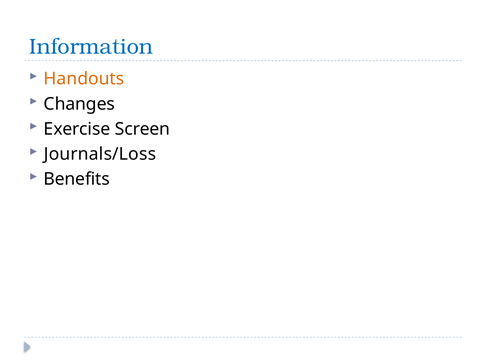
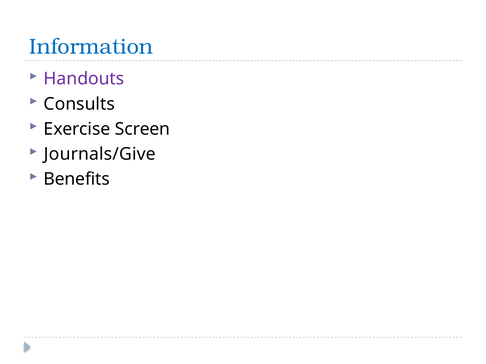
Handouts colour: orange -> purple
Changes: Changes -> Consults
Journals/Loss: Journals/Loss -> Journals/Give
